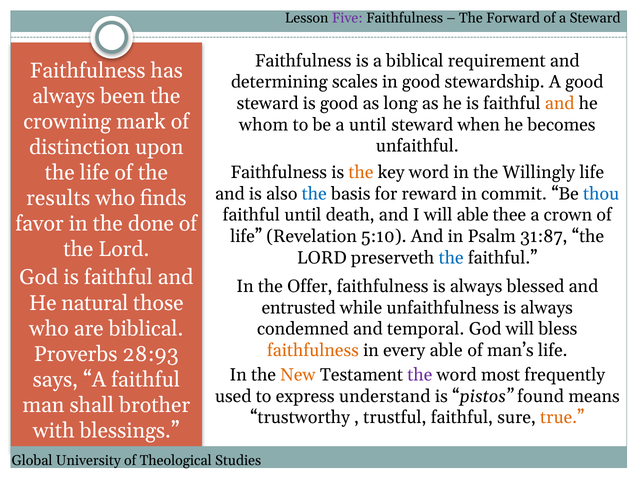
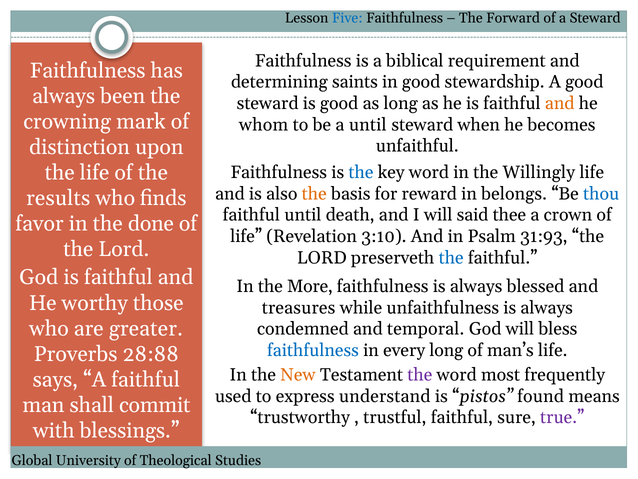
Five colour: purple -> blue
scales: scales -> saints
the at (361, 172) colour: orange -> blue
the at (314, 194) colour: blue -> orange
commit: commit -> belongs
will able: able -> said
5:10: 5:10 -> 3:10
31:87: 31:87 -> 31:93
Offer: Offer -> More
natural: natural -> worthy
entrusted: entrusted -> treasures
are biblical: biblical -> greater
faithfulness at (313, 350) colour: orange -> blue
every able: able -> long
28:93: 28:93 -> 28:88
brother: brother -> commit
true colour: orange -> purple
